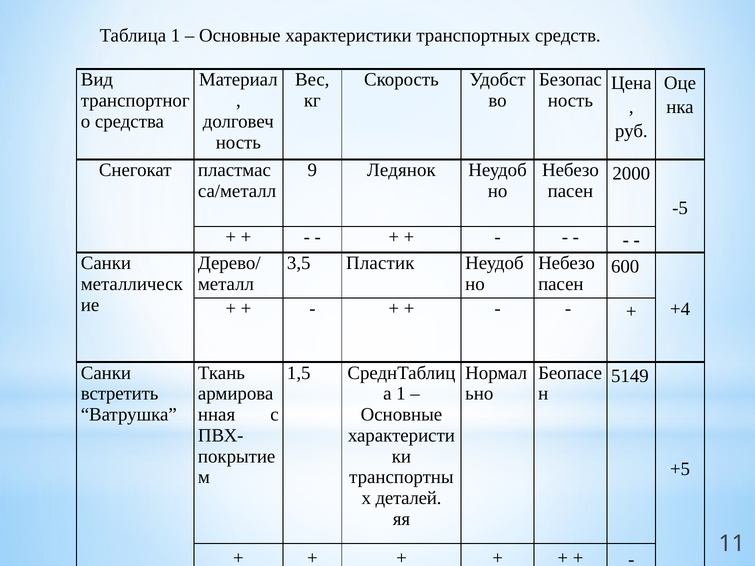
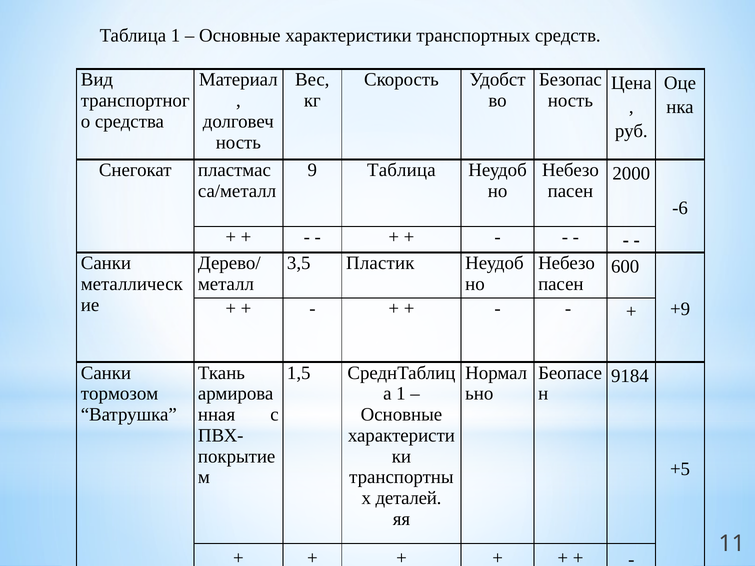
9 Ледянок: Ледянок -> Таблица
-5: -5 -> -6
+4: +4 -> +9
5149: 5149 -> 9184
встретить: встретить -> тормозом
